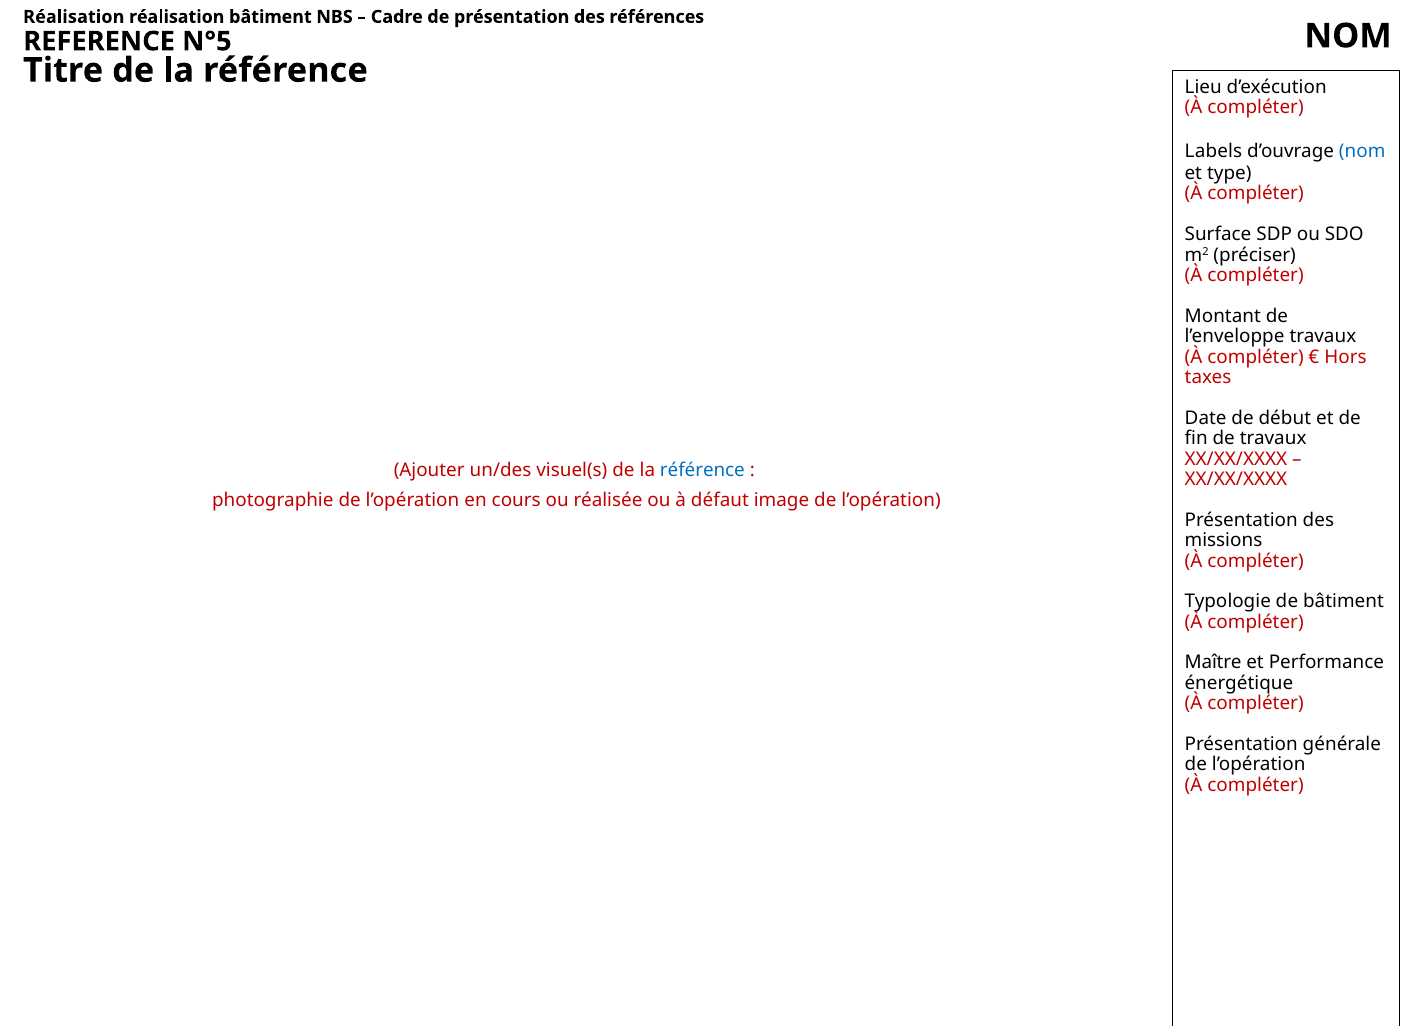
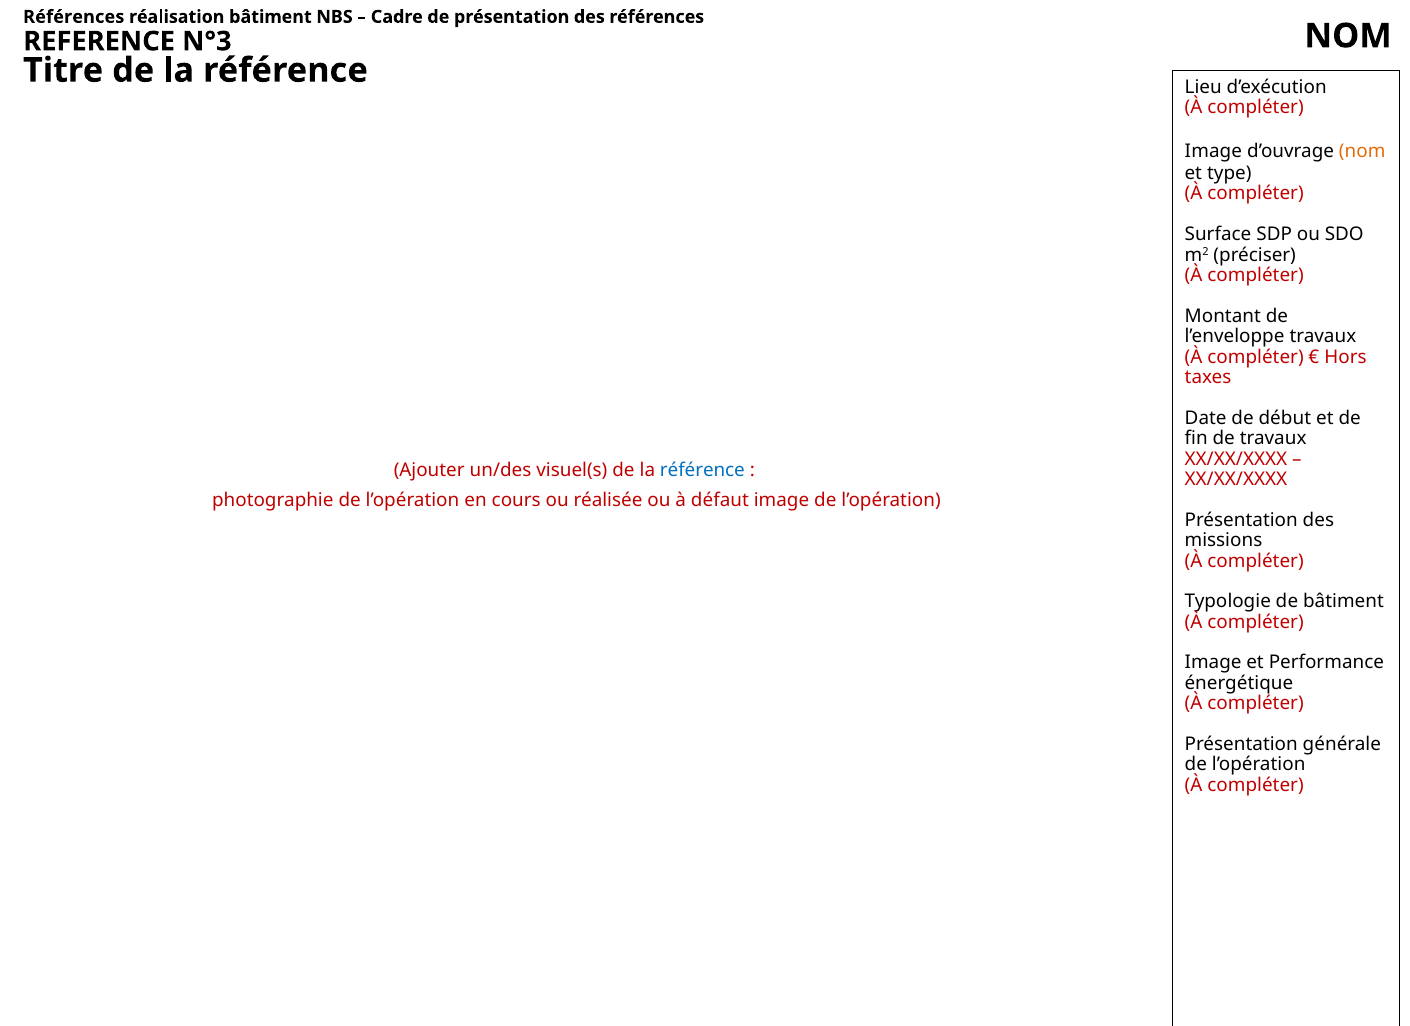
Réalisation at (74, 17): Réalisation -> Références
N°5: N°5 -> N°3
Labels at (1213, 151): Labels -> Image
nom at (1362, 151) colour: blue -> orange
Maître at (1213, 663): Maître -> Image
